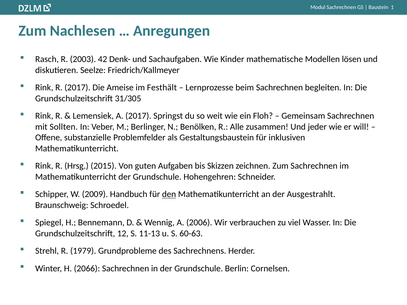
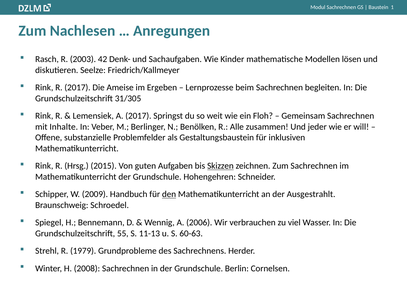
Festhält: Festhält -> Ergeben
Sollten: Sollten -> Inhalte
Skizzen underline: none -> present
12: 12 -> 55
2066: 2066 -> 2008
